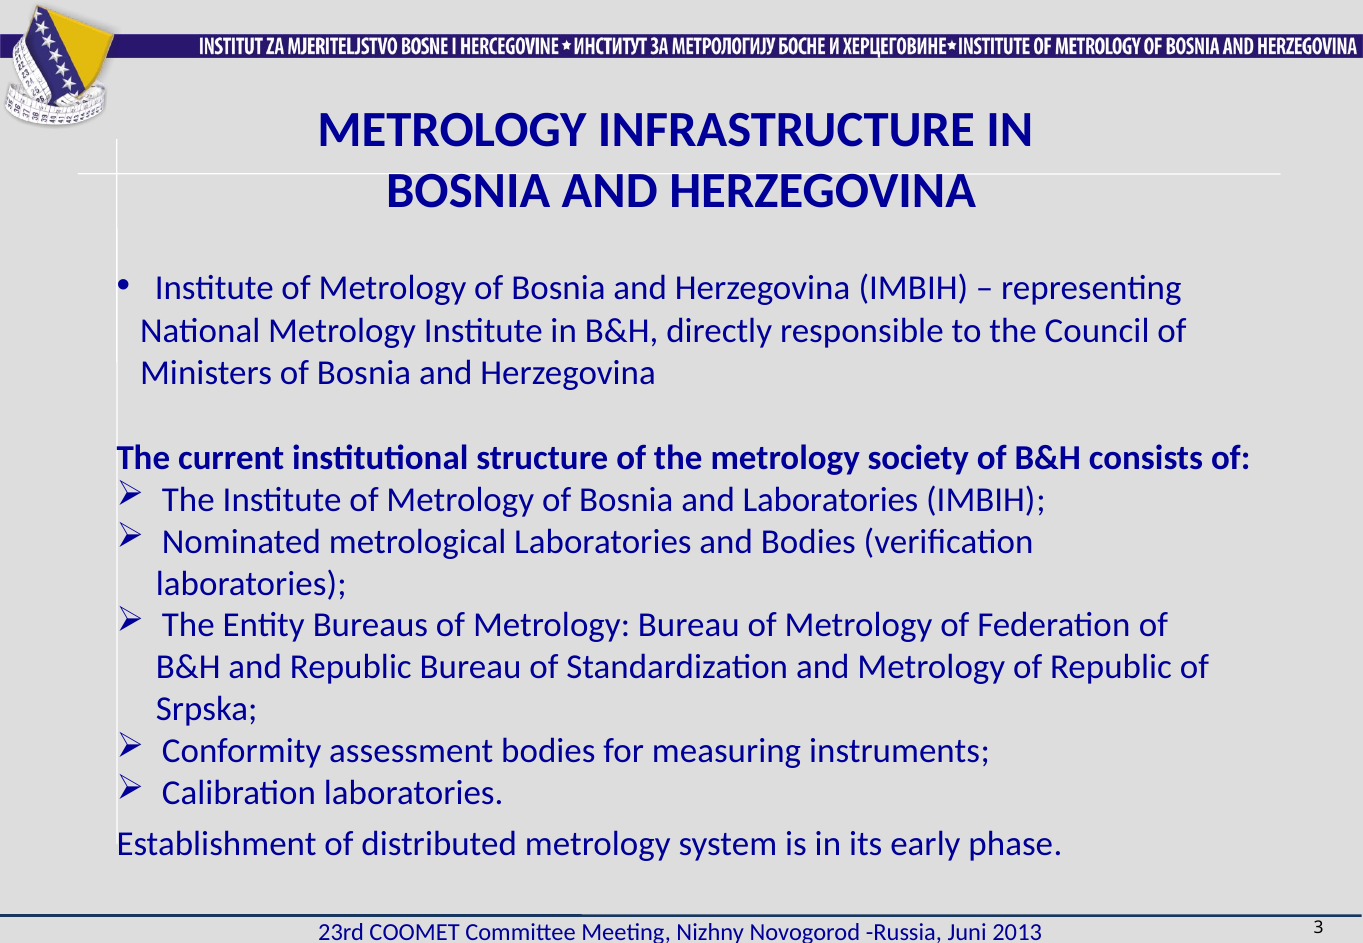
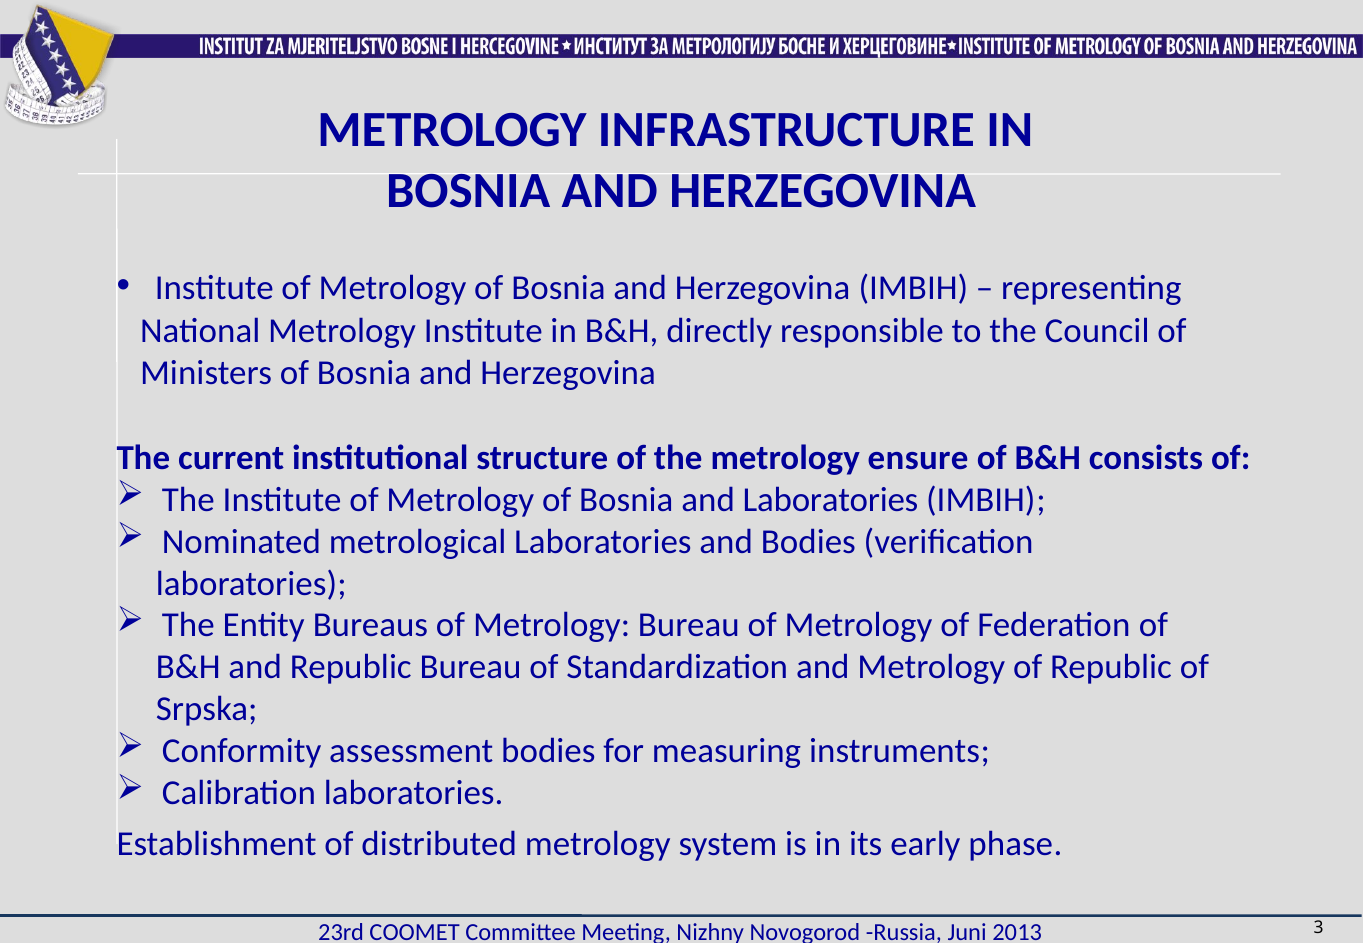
society: society -> ensure
